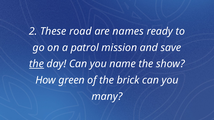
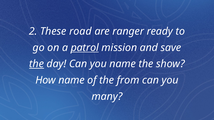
names: names -> ranger
patrol underline: none -> present
How green: green -> name
brick: brick -> from
